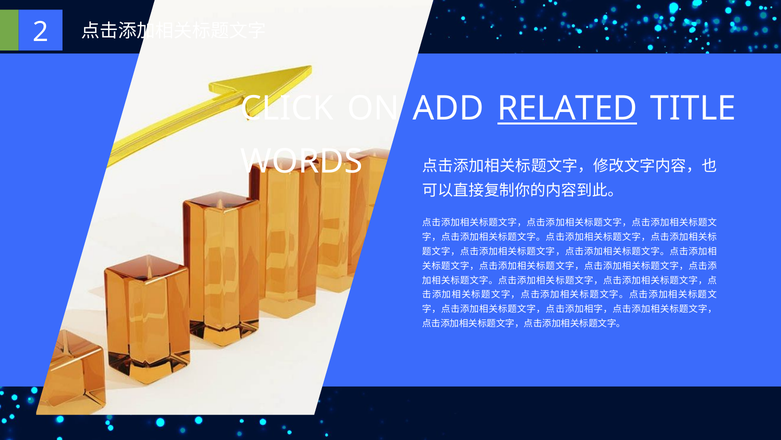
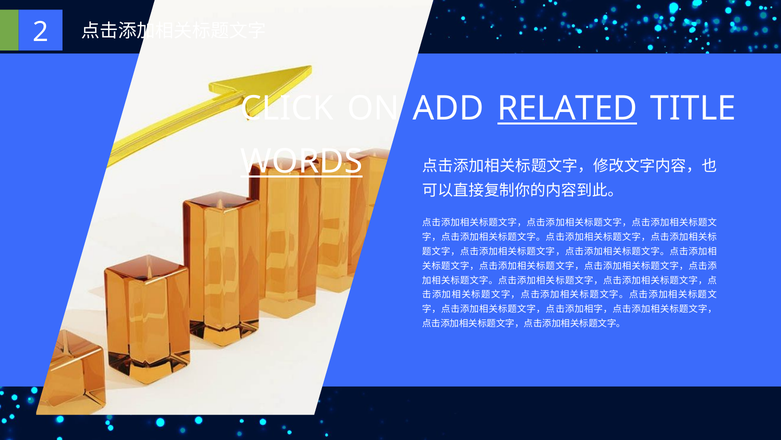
WORDS underline: none -> present
